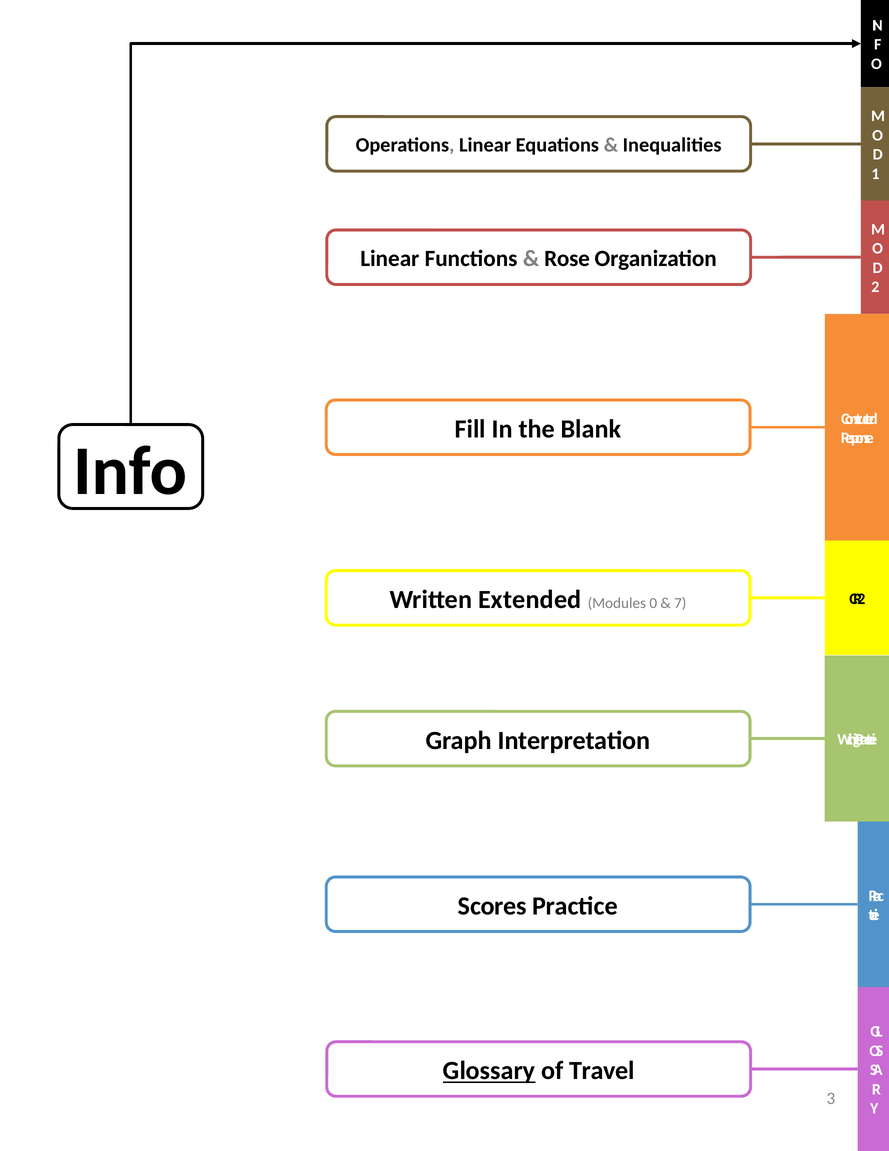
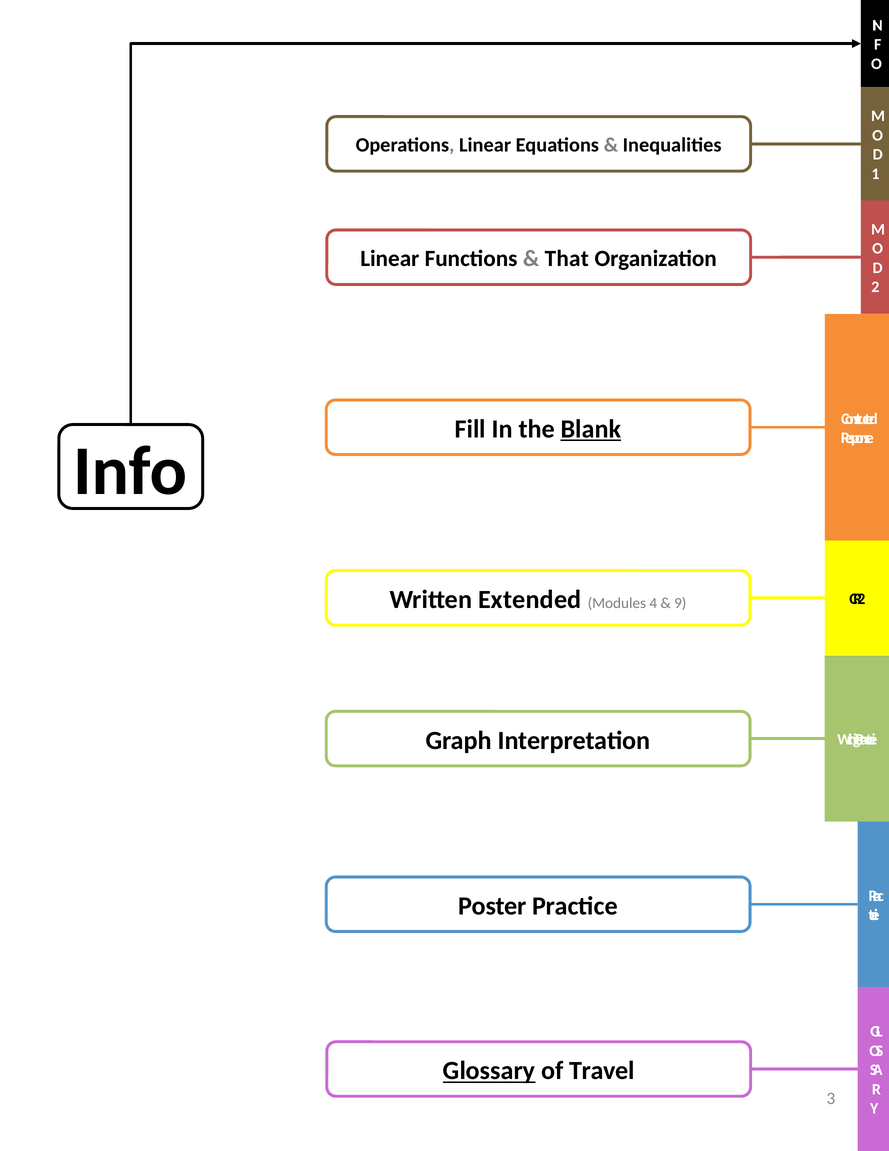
Rose: Rose -> That
Blank underline: none -> present
0: 0 -> 4
7: 7 -> 9
Scores: Scores -> Poster
